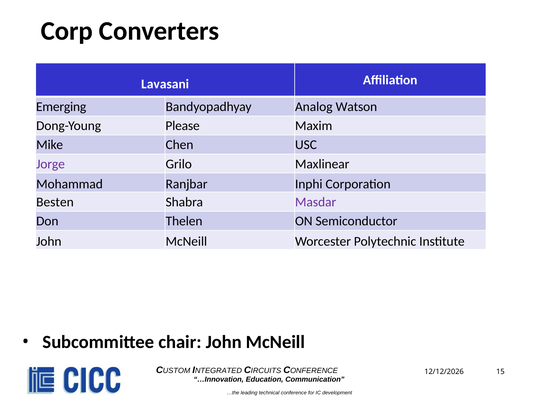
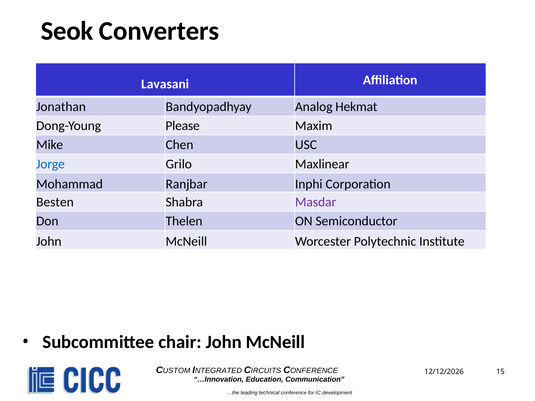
Corp: Corp -> Seok
Emerging: Emerging -> Jonathan
Watson: Watson -> Hekmat
Jorge colour: purple -> blue
